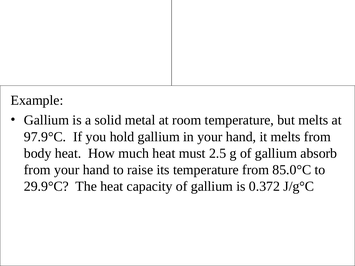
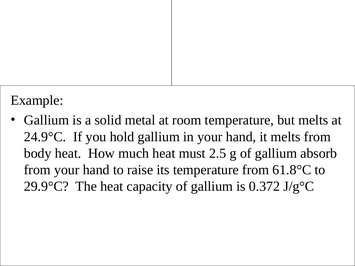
97.9°C: 97.9°C -> 24.9°C
85.0°C: 85.0°C -> 61.8°C
